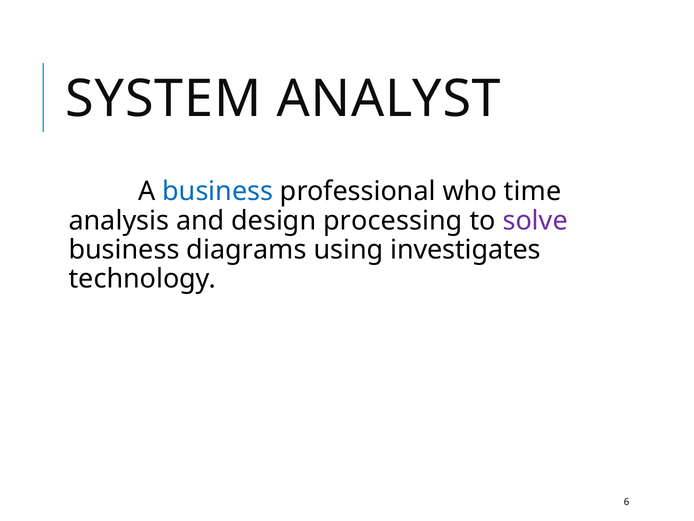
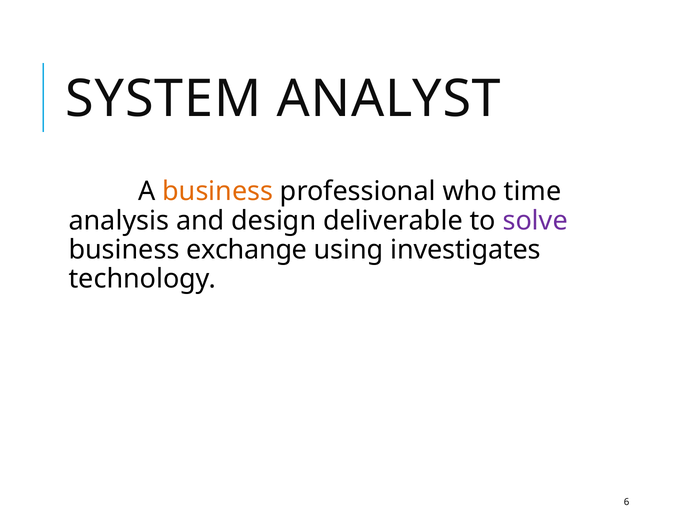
business at (218, 191) colour: blue -> orange
processing: processing -> deliverable
diagrams: diagrams -> exchange
